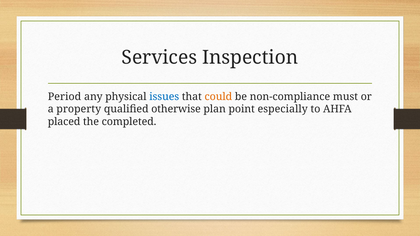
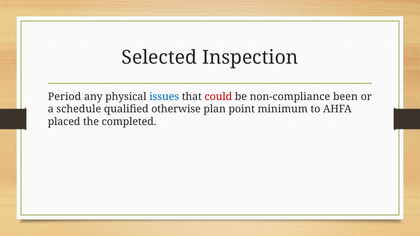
Services: Services -> Selected
could colour: orange -> red
must: must -> been
property: property -> schedule
especially: especially -> minimum
